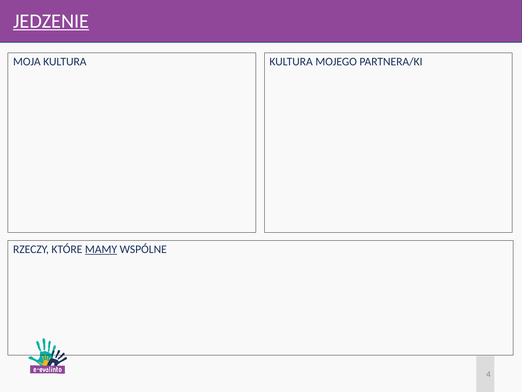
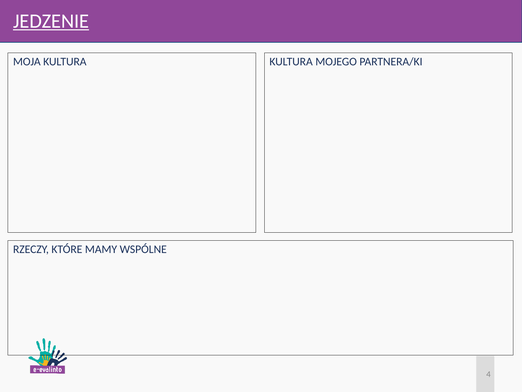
MAMY underline: present -> none
